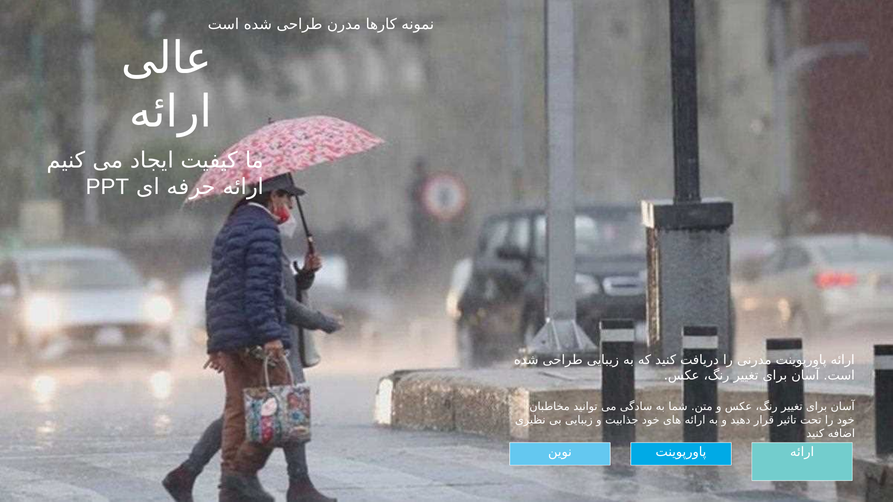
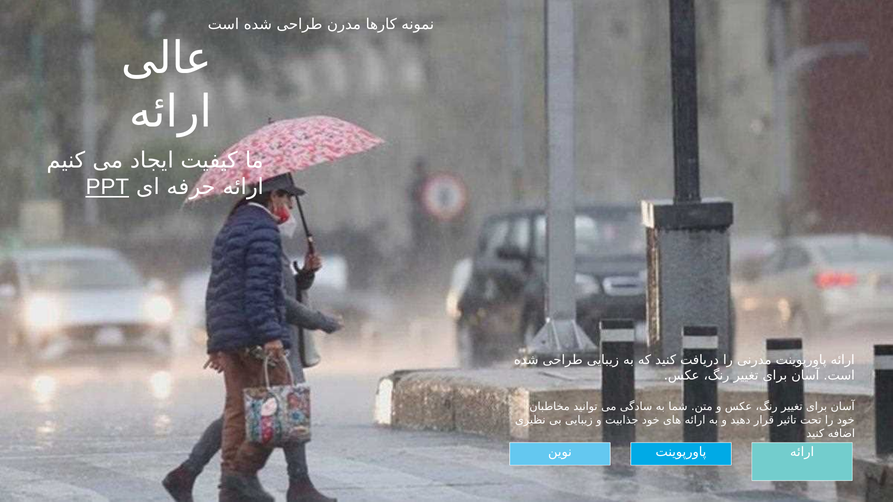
PPT underline: none -> present
